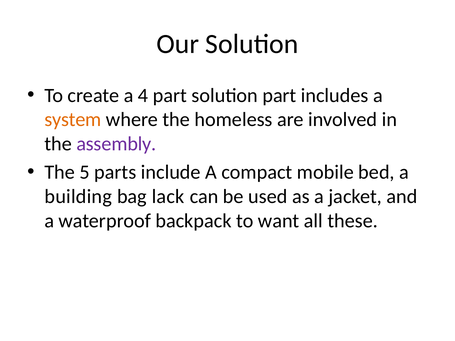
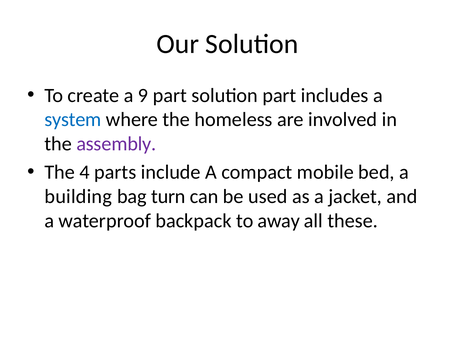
4: 4 -> 9
system colour: orange -> blue
5: 5 -> 4
lack: lack -> turn
want: want -> away
